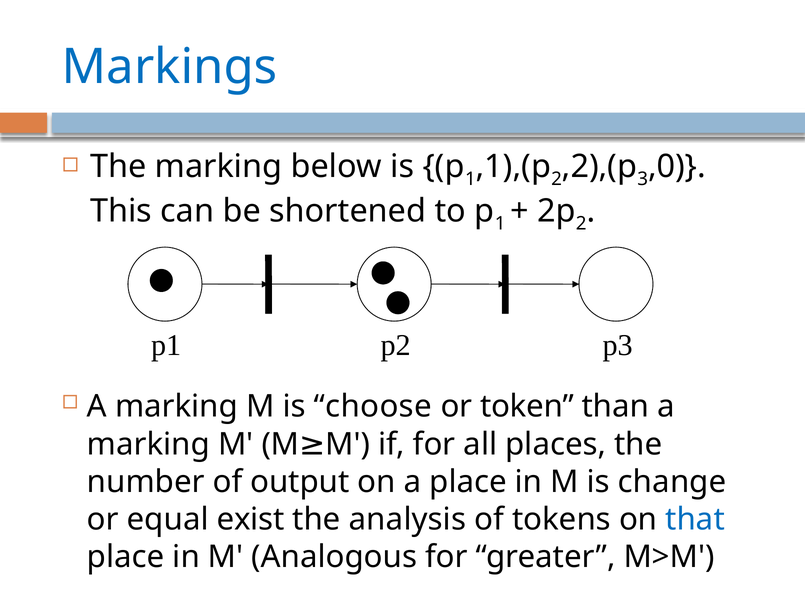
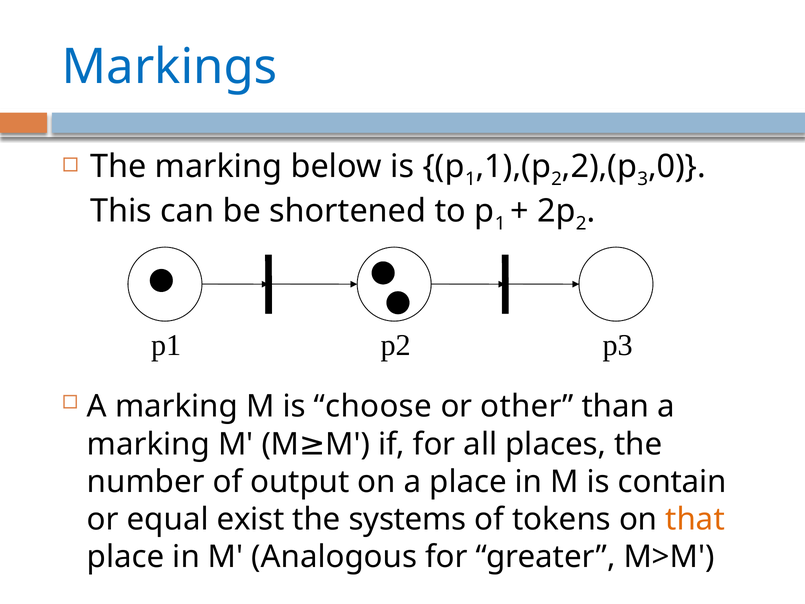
token: token -> other
change: change -> contain
analysis: analysis -> systems
that colour: blue -> orange
